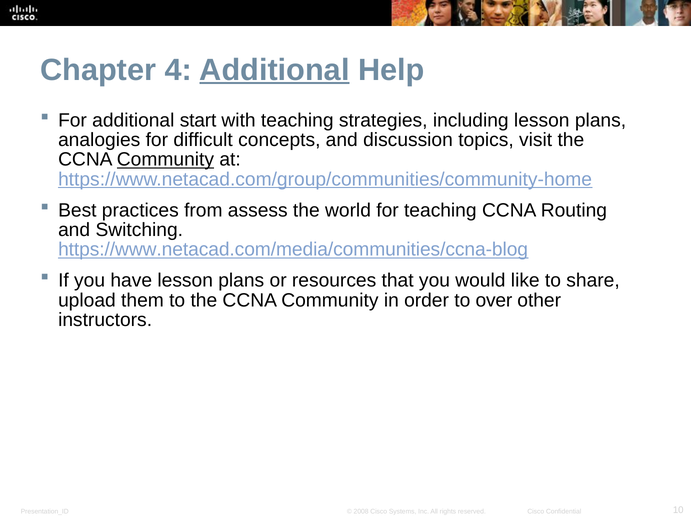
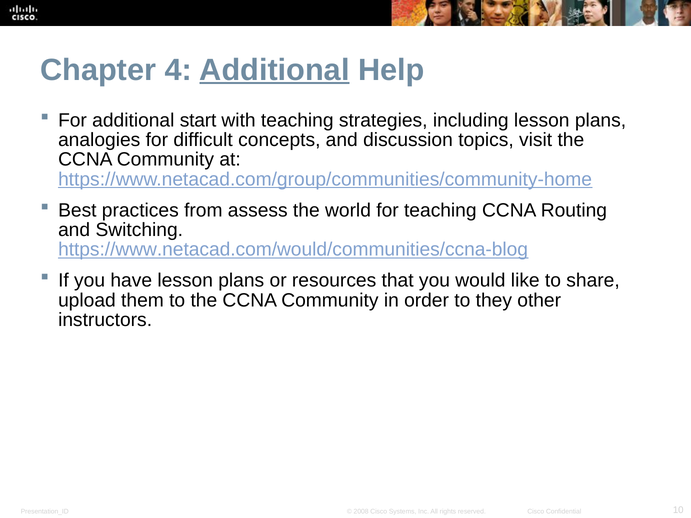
Community at (165, 160) underline: present -> none
https://www.netacad.com/media/communities/ccna-blog: https://www.netacad.com/media/communities/ccna-blog -> https://www.netacad.com/would/communities/ccna-blog
over: over -> they
